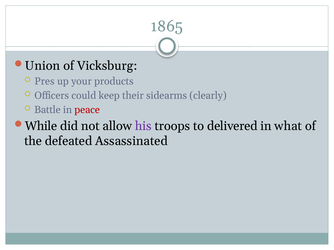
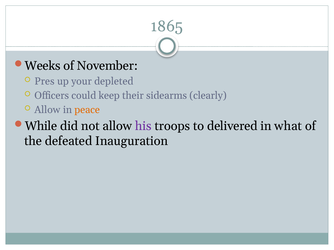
Union: Union -> Weeks
Vicksburg: Vicksburg -> November
products: products -> depleted
Battle at (47, 110): Battle -> Allow
peace colour: red -> orange
Assassinated: Assassinated -> Inauguration
